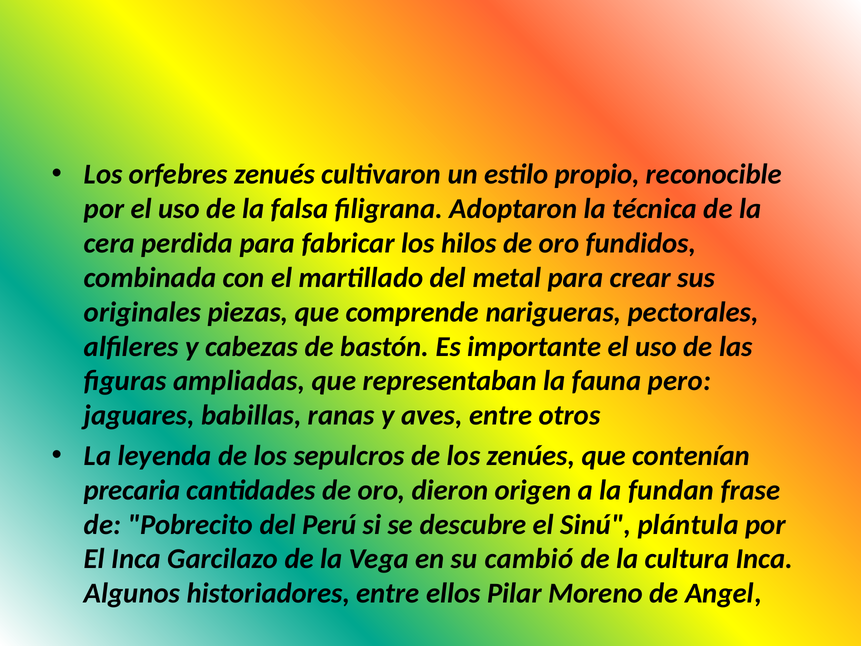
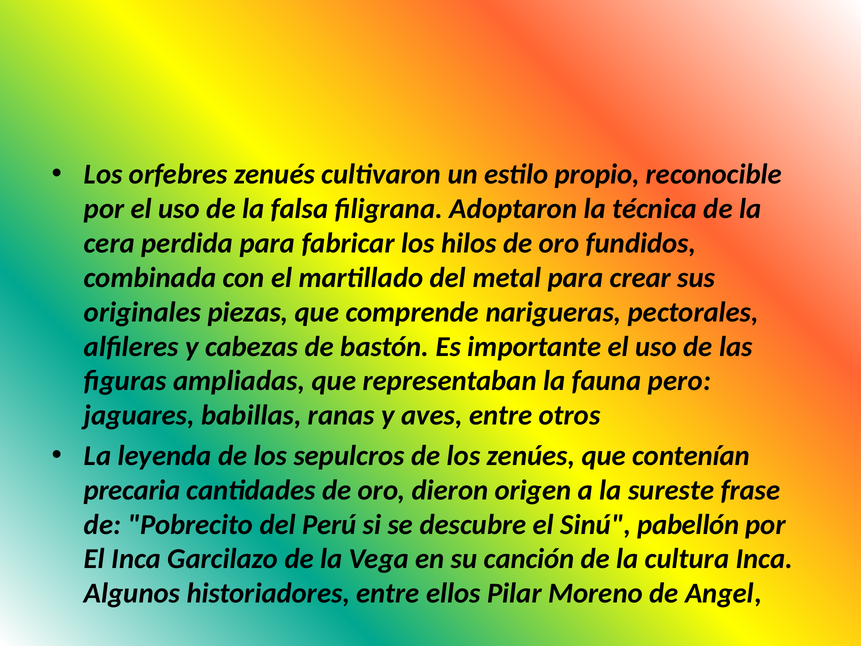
fundan: fundan -> sureste
plántula: plántula -> pabellón
cambió: cambió -> canción
